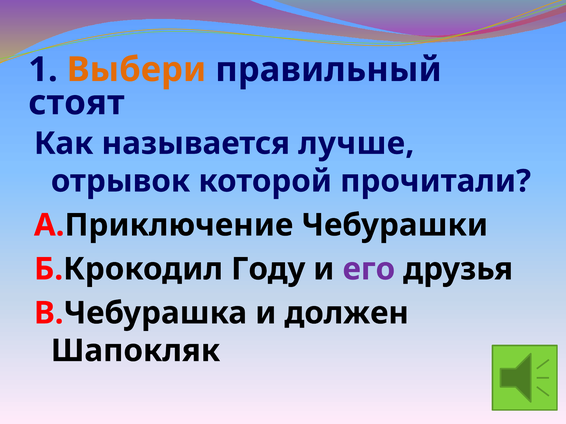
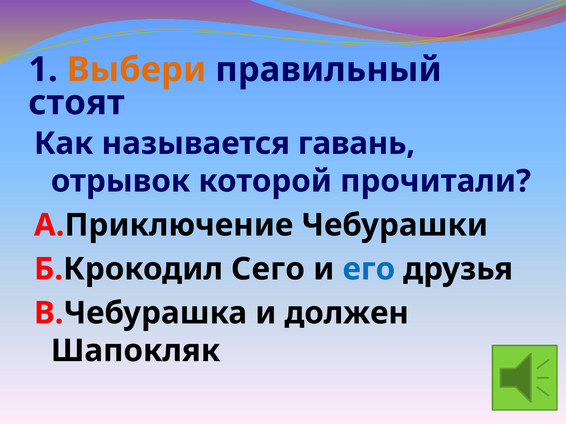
лучше: лучше -> гавань
Году: Году -> Сего
его colour: purple -> blue
